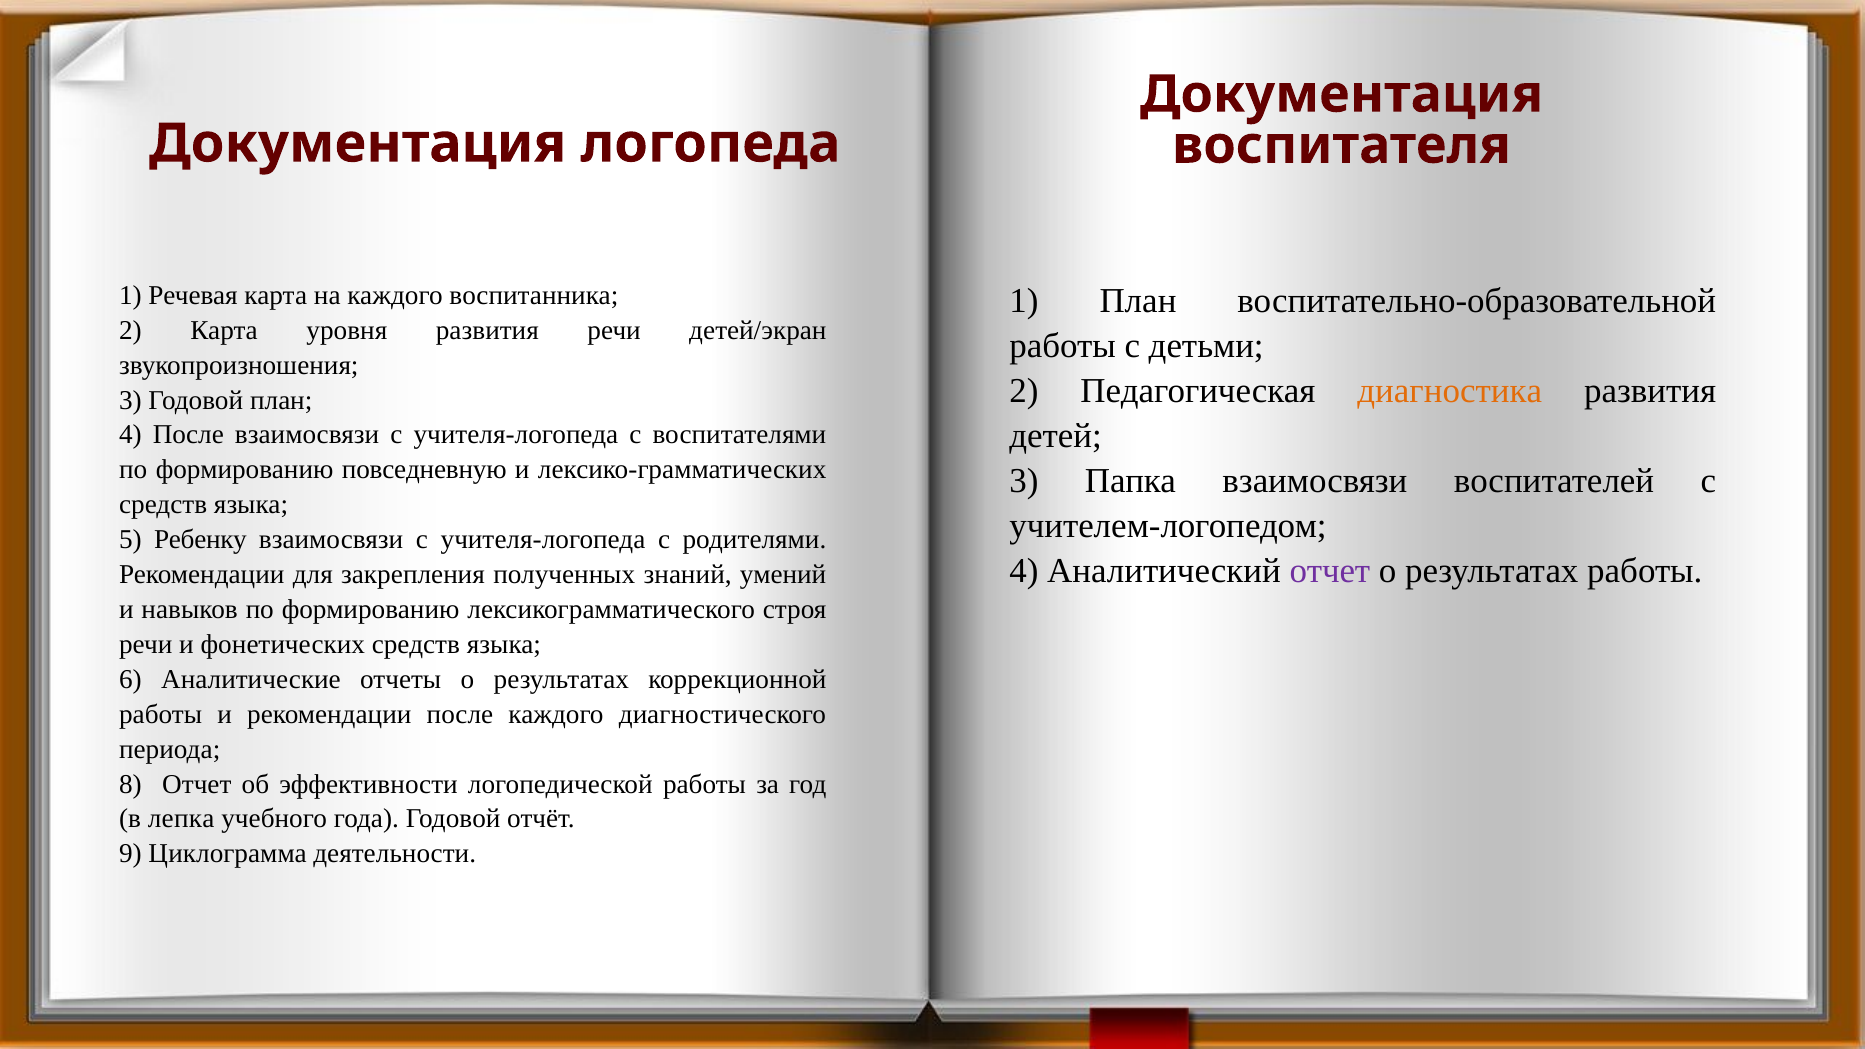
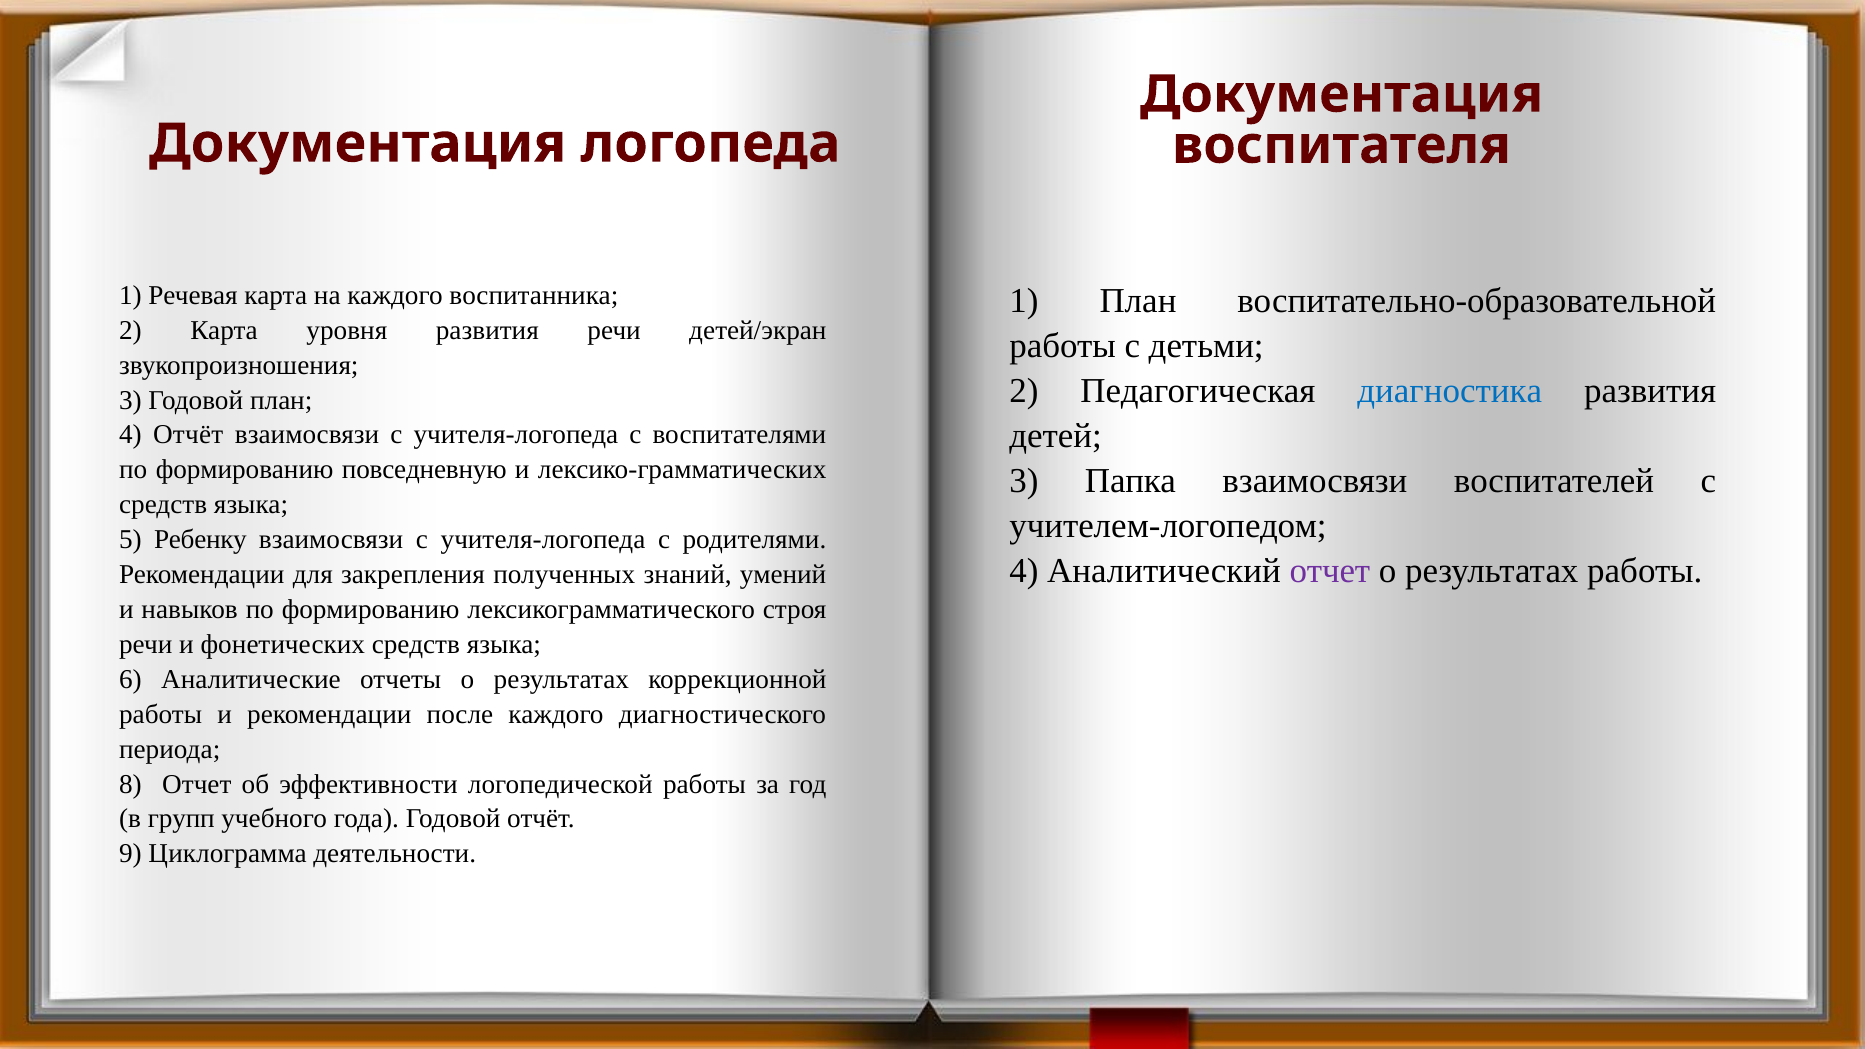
диагностика colour: orange -> blue
4 После: После -> Отчёт
лепка: лепка -> групп
